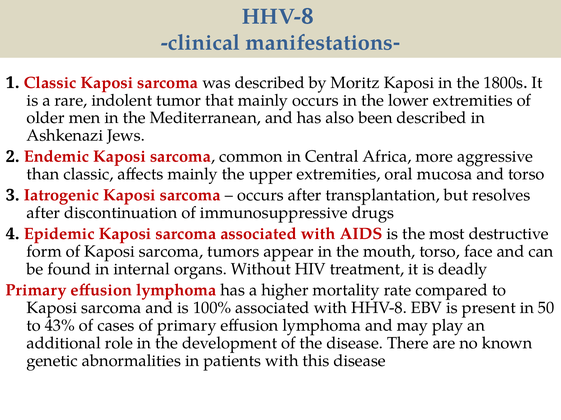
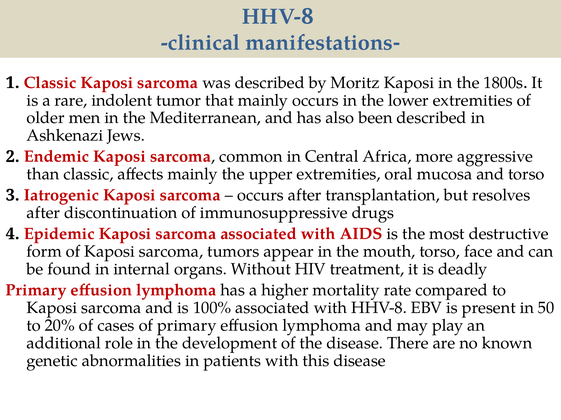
43%: 43% -> 20%
